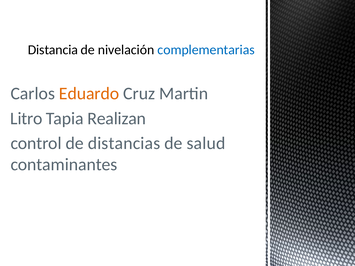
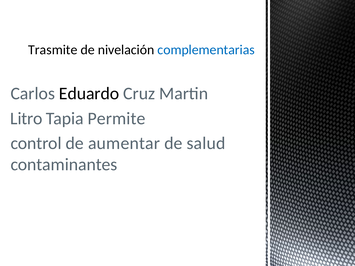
Distancia: Distancia -> Trasmite
Eduardo colour: orange -> black
Realizan: Realizan -> Permite
distancias: distancias -> aumentar
